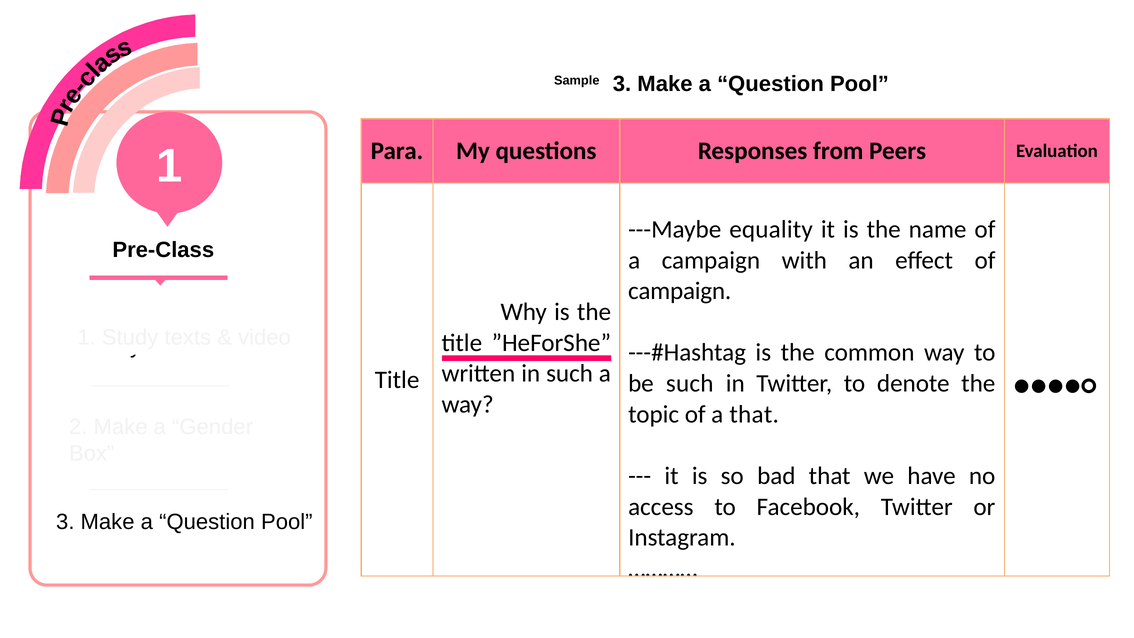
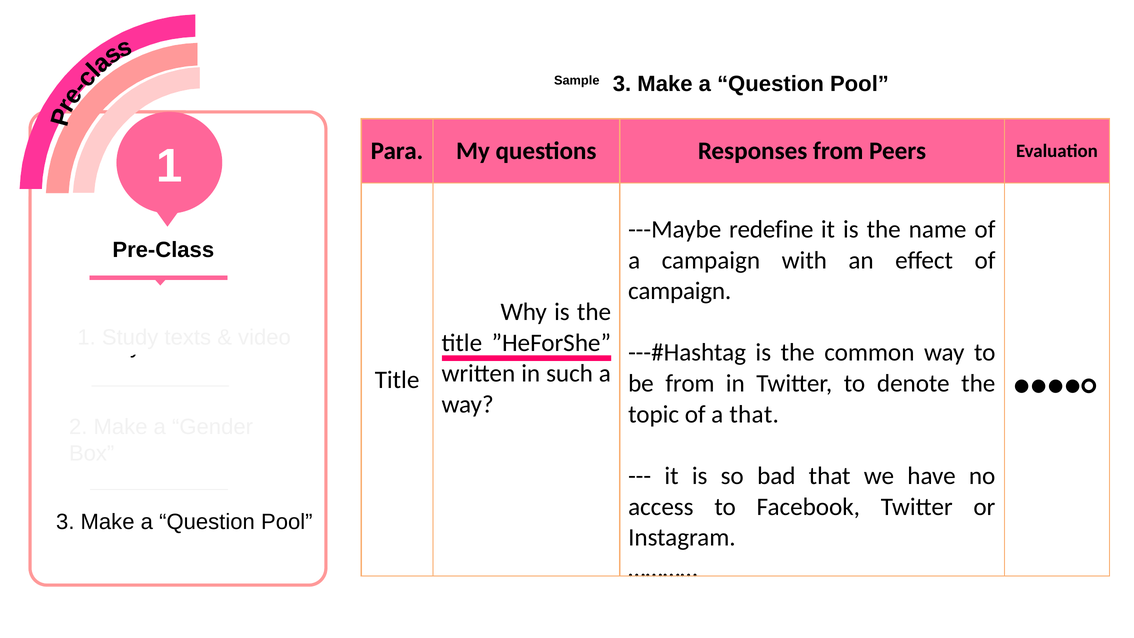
equality: equality -> redefine
be such: such -> from
